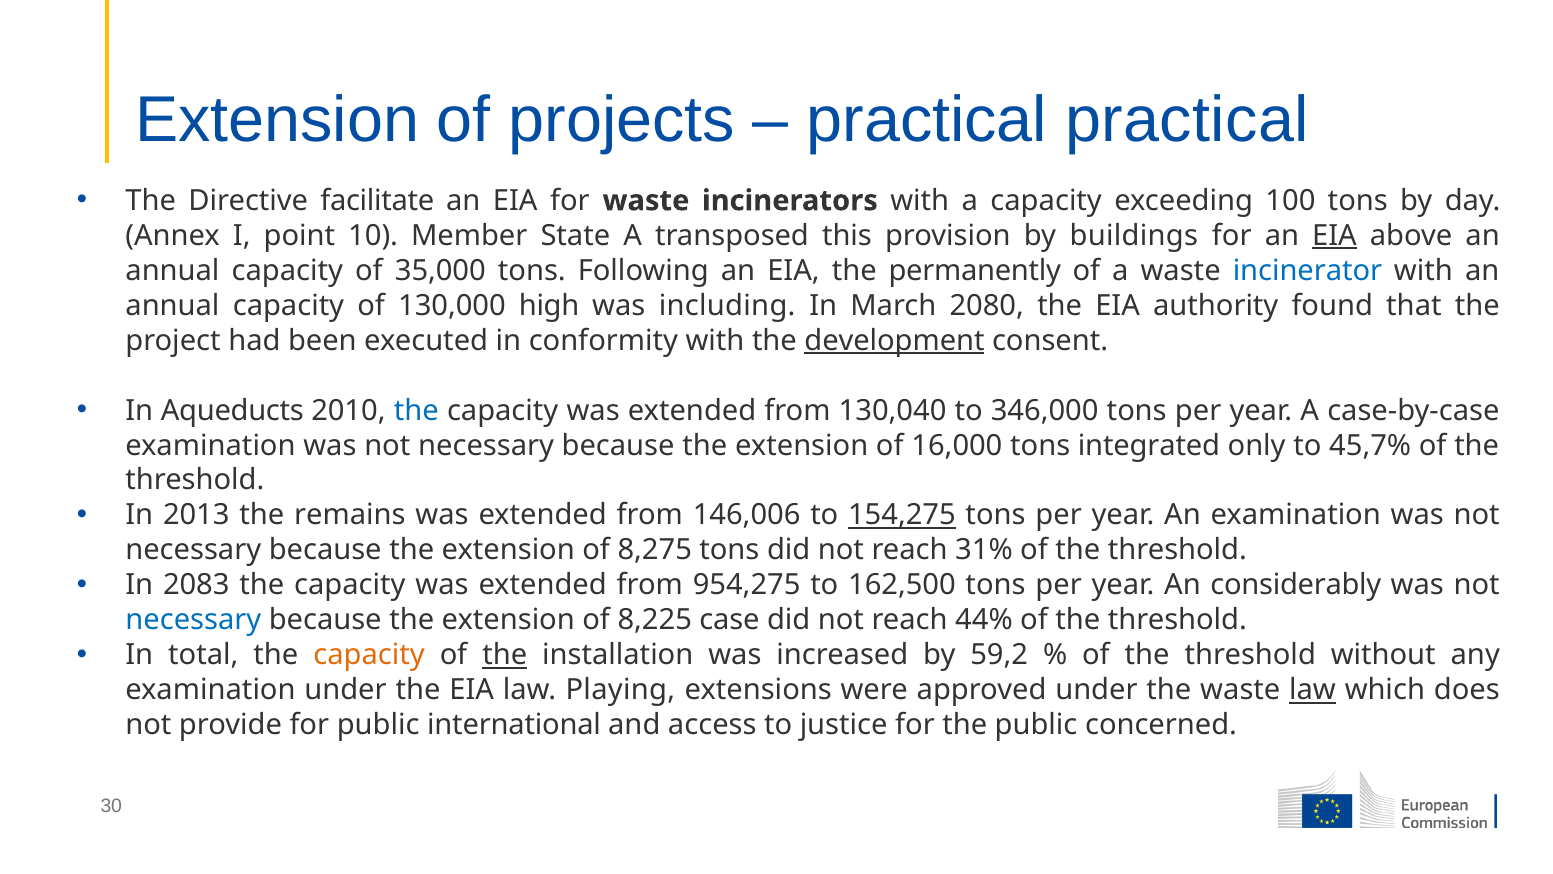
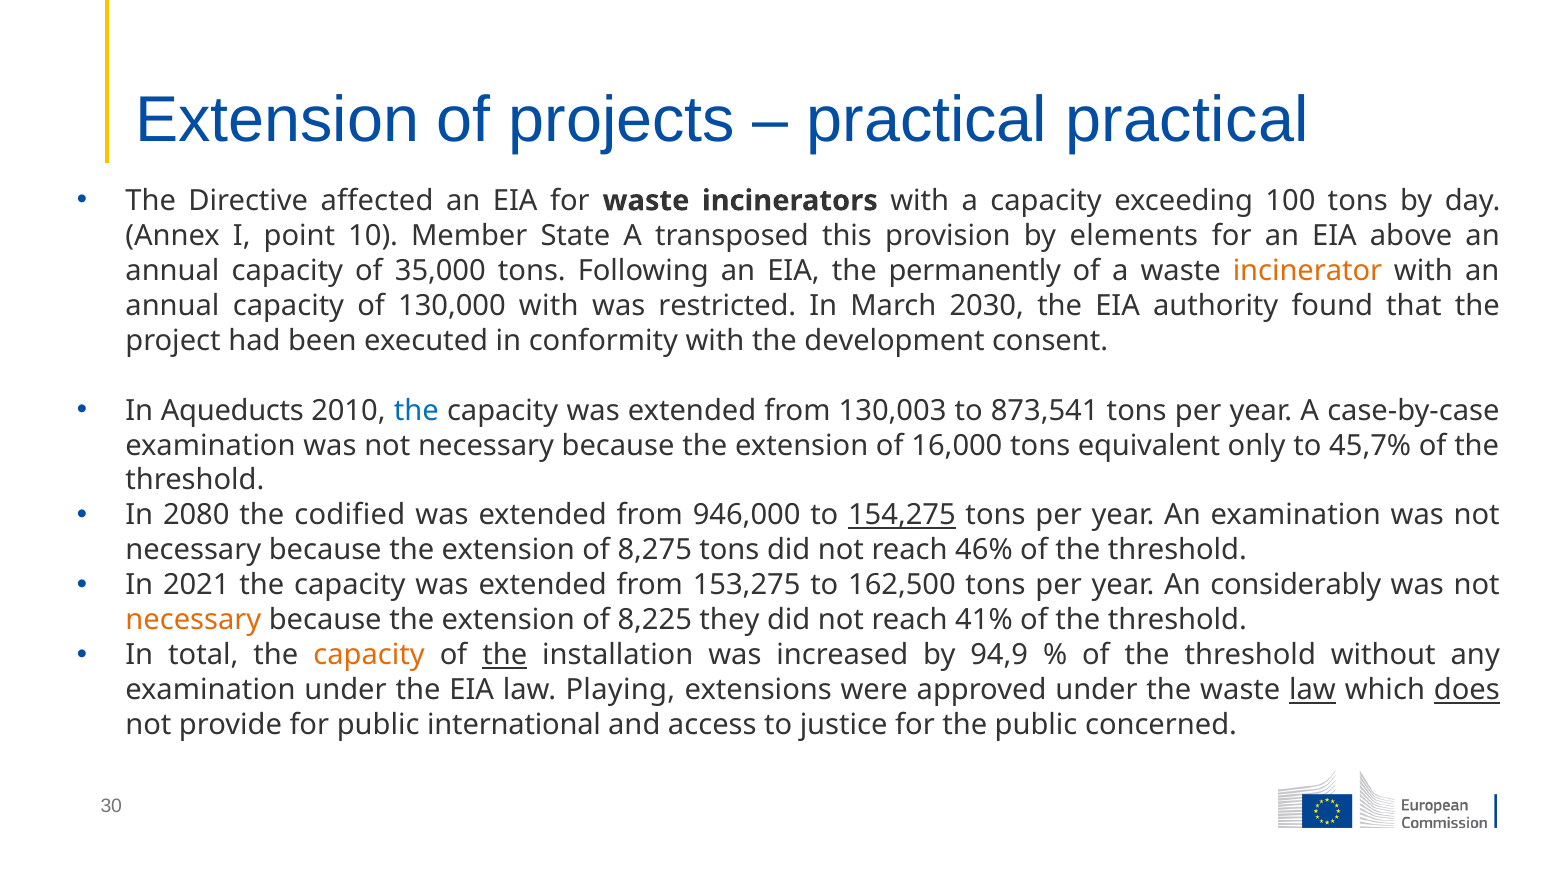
facilitate: facilitate -> affected
buildings: buildings -> elements
EIA at (1334, 236) underline: present -> none
incinerator colour: blue -> orange
130,000 high: high -> with
including: including -> restricted
2080: 2080 -> 2030
development underline: present -> none
130,040: 130,040 -> 130,003
346,000: 346,000 -> 873,541
integrated: integrated -> equivalent
2013: 2013 -> 2080
remains: remains -> codified
146,006: 146,006 -> 946,000
31%: 31% -> 46%
2083: 2083 -> 2021
954,275: 954,275 -> 153,275
necessary at (193, 620) colour: blue -> orange
case: case -> they
44%: 44% -> 41%
59,2: 59,2 -> 94,9
does underline: none -> present
